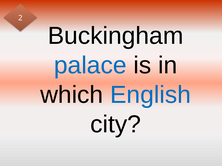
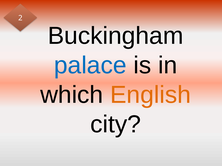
English colour: blue -> orange
